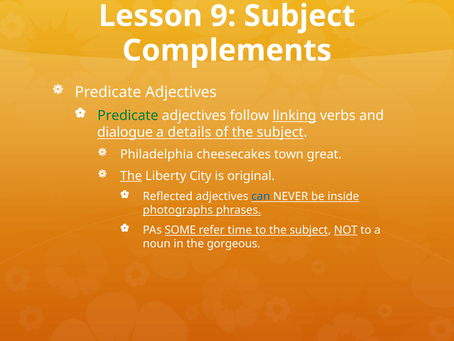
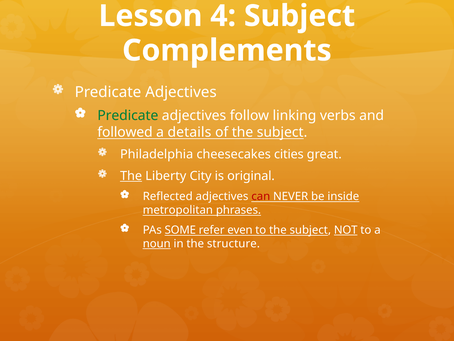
9: 9 -> 4
linking underline: present -> none
dialogue: dialogue -> followed
town: town -> cities
can colour: blue -> red
photographs: photographs -> metropolitan
time: time -> even
noun underline: none -> present
gorgeous: gorgeous -> structure
